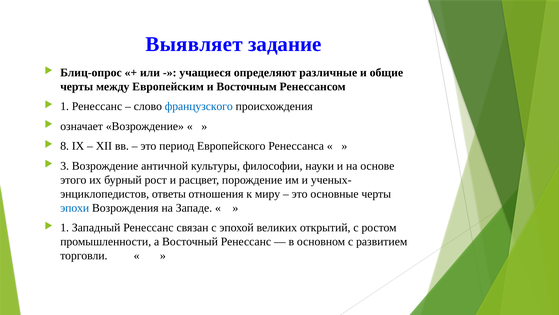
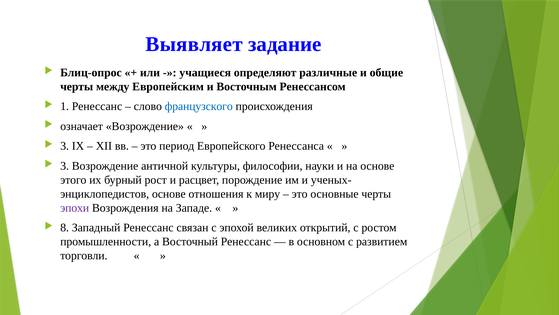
8 at (65, 146): 8 -> 3
ответы at (169, 194): ответы -> основе
эпохи colour: blue -> purple
1 at (65, 227): 1 -> 8
